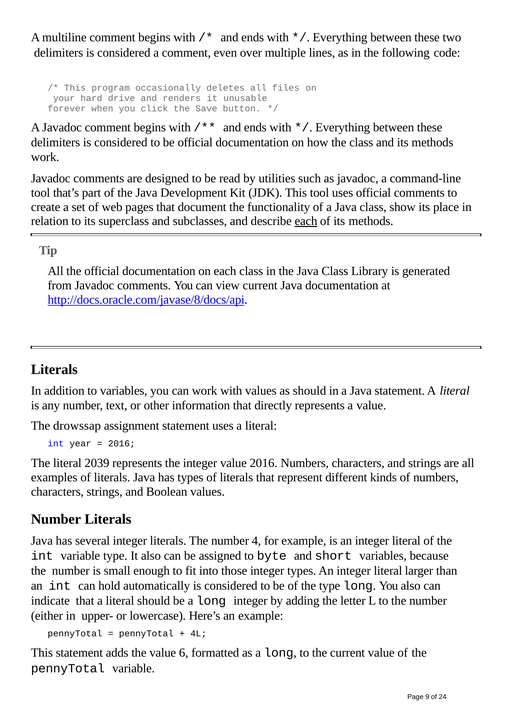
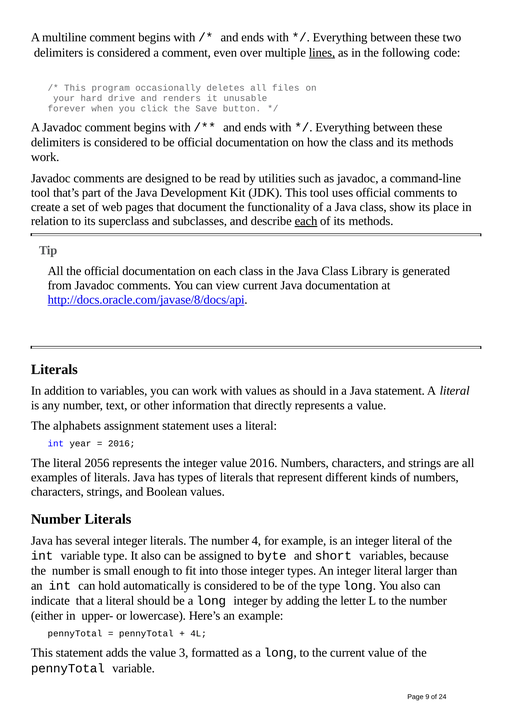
lines underline: none -> present
drowssap: drowssap -> alphabets
2039: 2039 -> 2056
6: 6 -> 3
